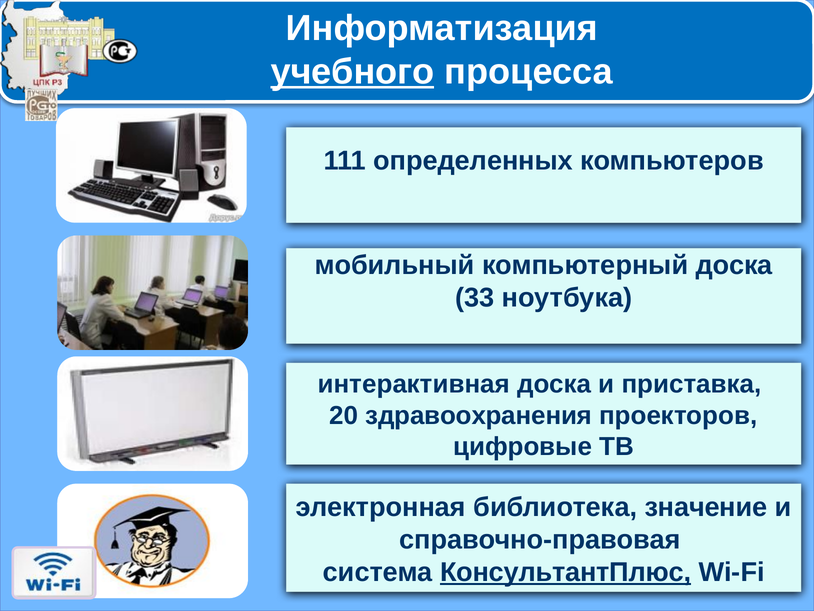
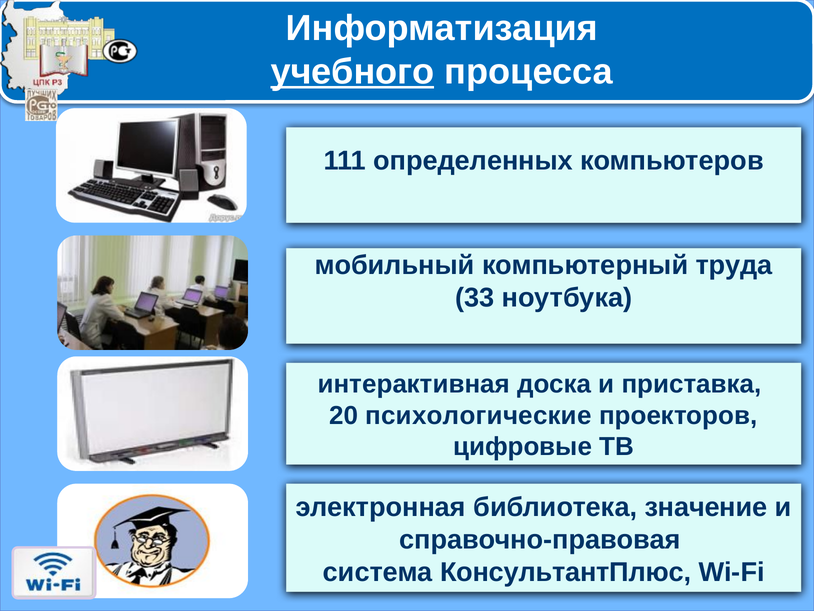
компьютерный доска: доска -> труда
здравоохранения: здравоохранения -> психологические
КонсультантПлюс underline: present -> none
